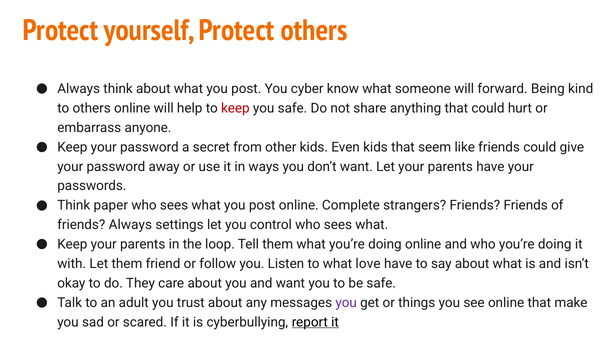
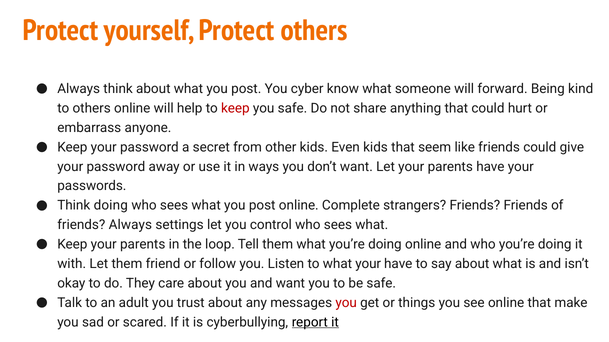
Think paper: paper -> doing
what love: love -> your
you at (346, 303) colour: purple -> red
